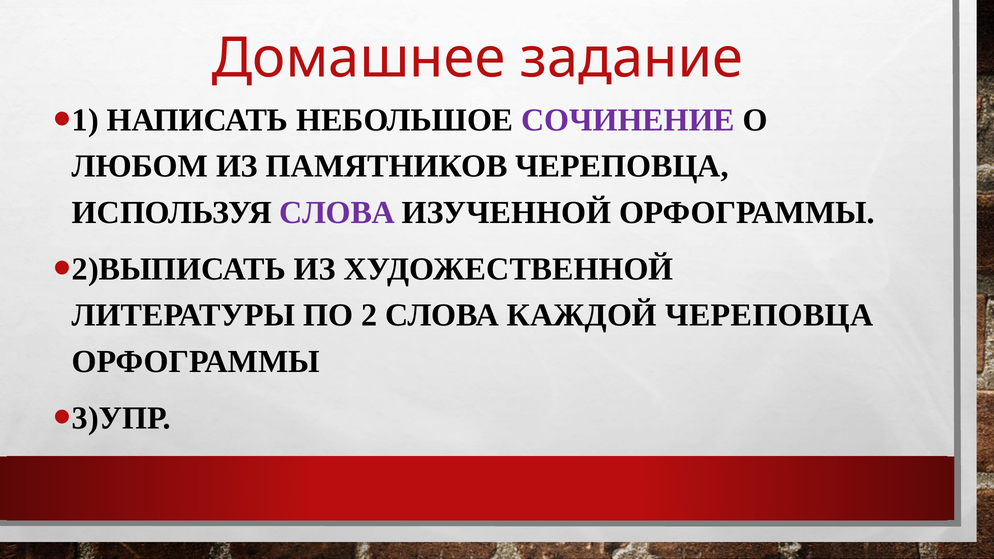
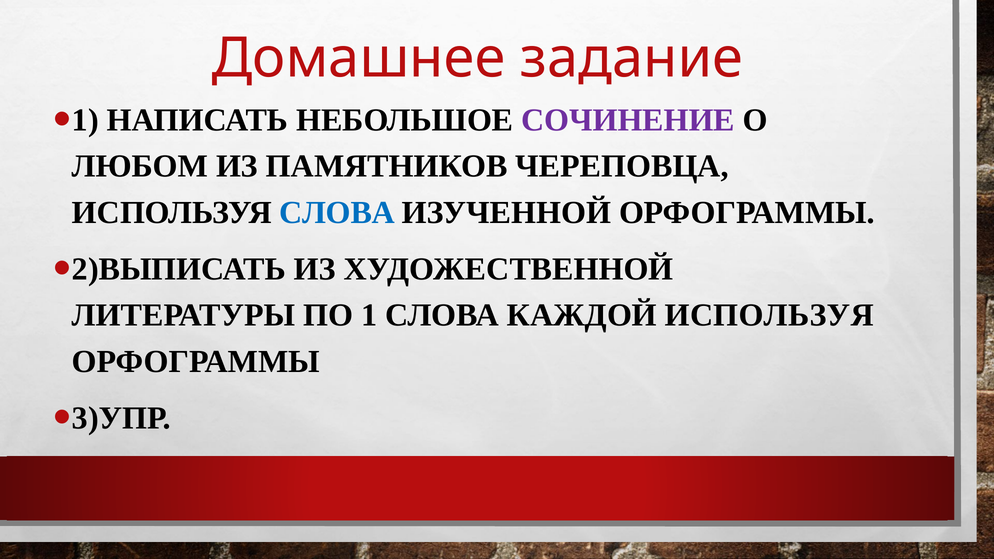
СЛОВА at (337, 213) colour: purple -> blue
ПО 2: 2 -> 1
КАЖДОЙ ЧЕРЕПОВЦА: ЧЕРЕПОВЦА -> ИСПОЛЬЗУЯ
